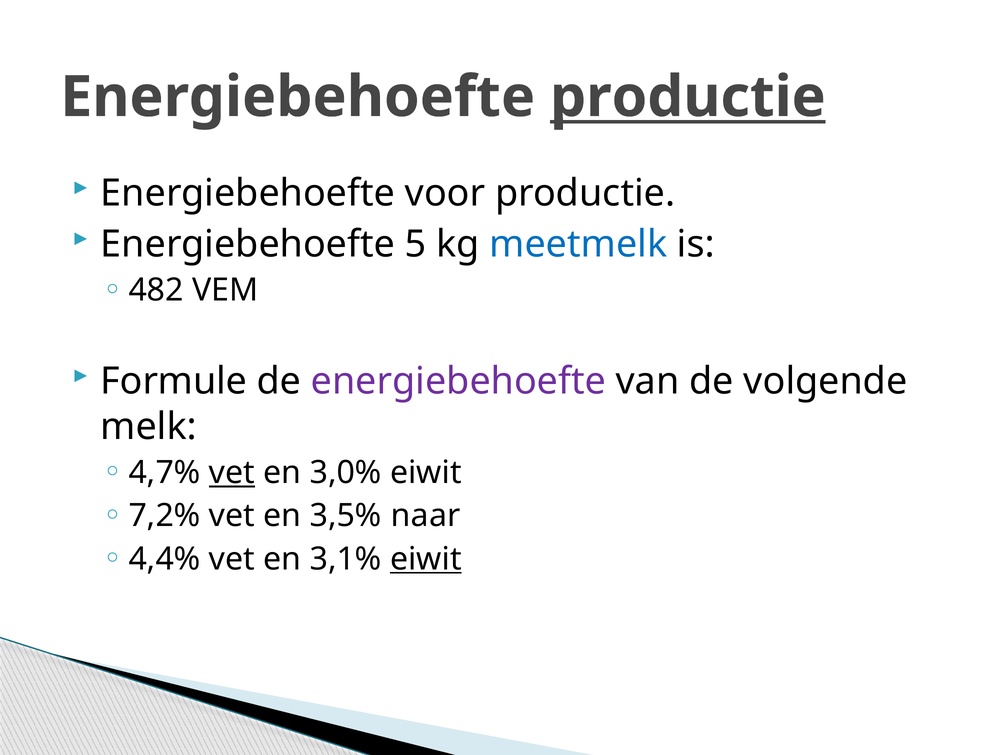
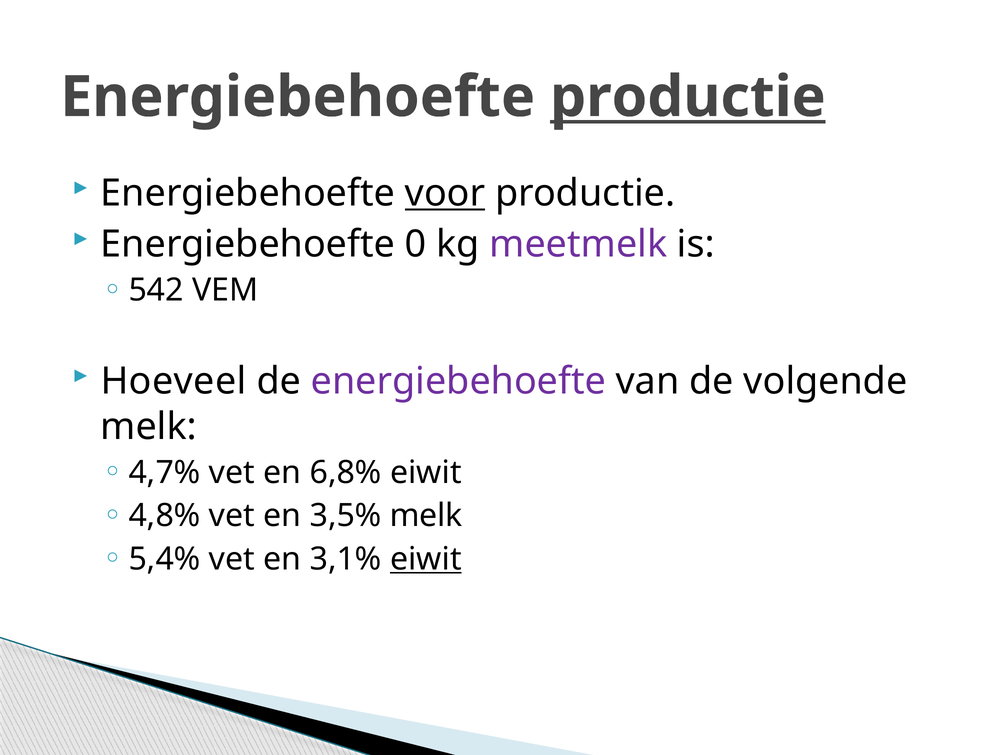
voor underline: none -> present
5: 5 -> 0
meetmelk colour: blue -> purple
482: 482 -> 542
Formule: Formule -> Hoeveel
vet at (232, 472) underline: present -> none
3,0%: 3,0% -> 6,8%
7,2%: 7,2% -> 4,8%
3,5% naar: naar -> melk
4,4%: 4,4% -> 5,4%
